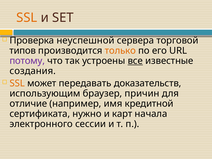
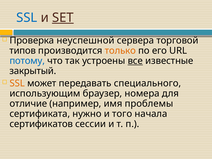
SSL at (27, 18) colour: orange -> blue
SET underline: none -> present
потому colour: purple -> blue
создания: создания -> закрытый
доказательств: доказательств -> специального
причин: причин -> номера
кредитной: кредитной -> проблемы
карт: карт -> того
электронного: электронного -> сертификатов
